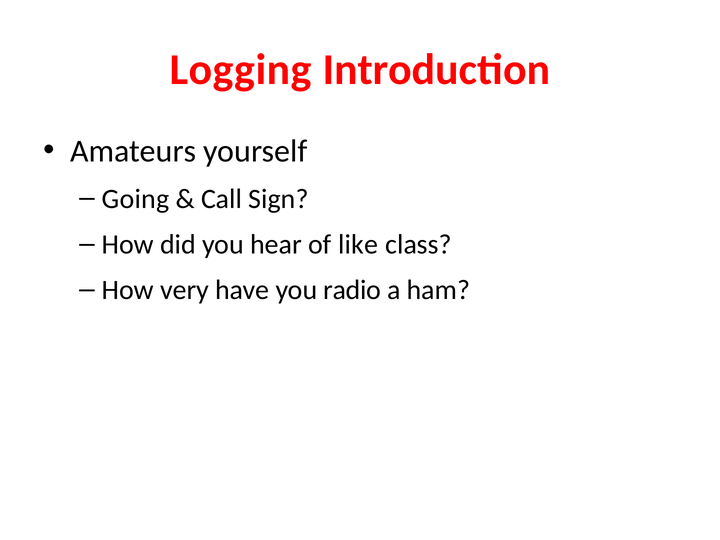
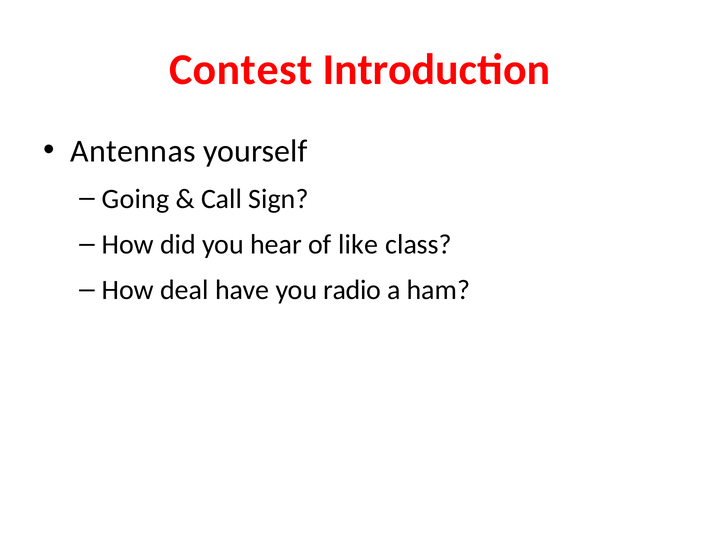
Logging: Logging -> Contest
Amateurs: Amateurs -> Antennas
very: very -> deal
